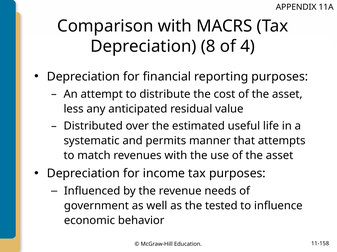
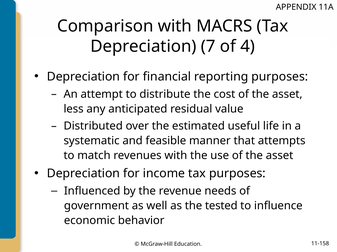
8: 8 -> 7
permits: permits -> feasible
